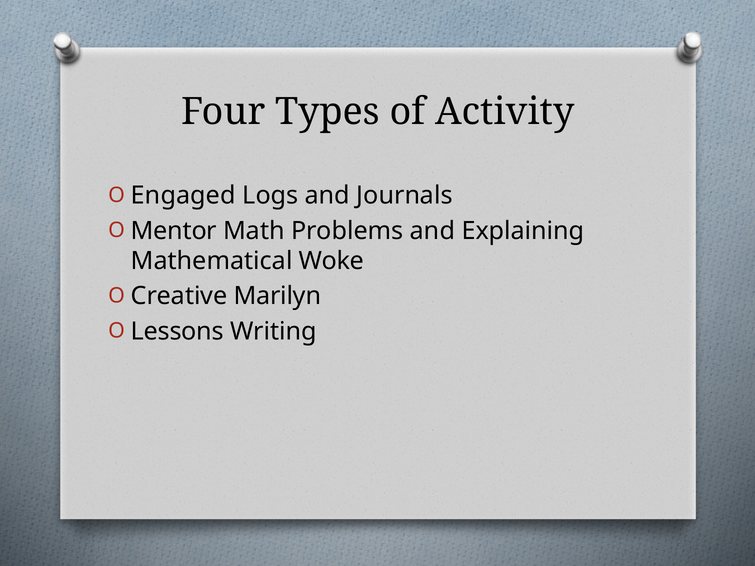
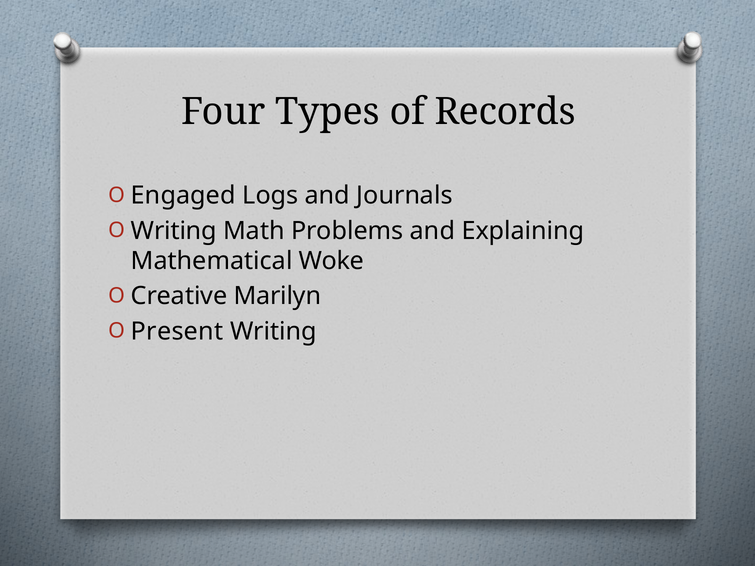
Activity: Activity -> Records
Mentor at (174, 231): Mentor -> Writing
Lessons: Lessons -> Present
